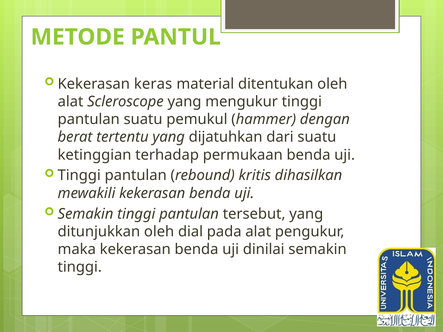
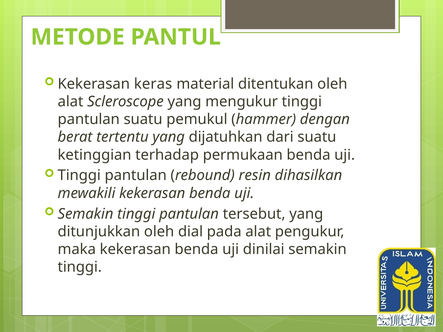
kritis: kritis -> resin
